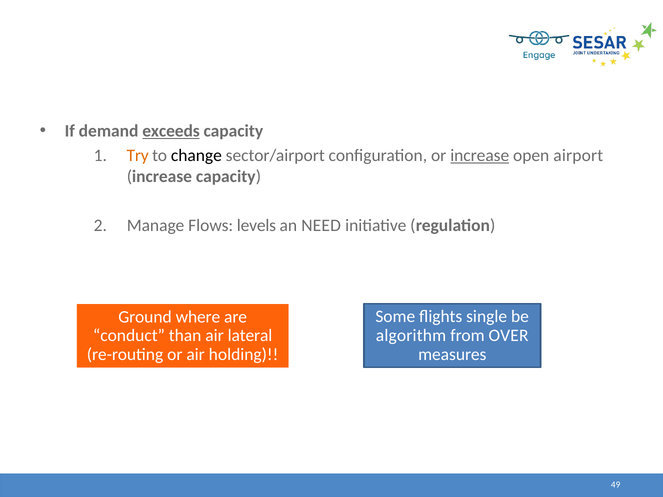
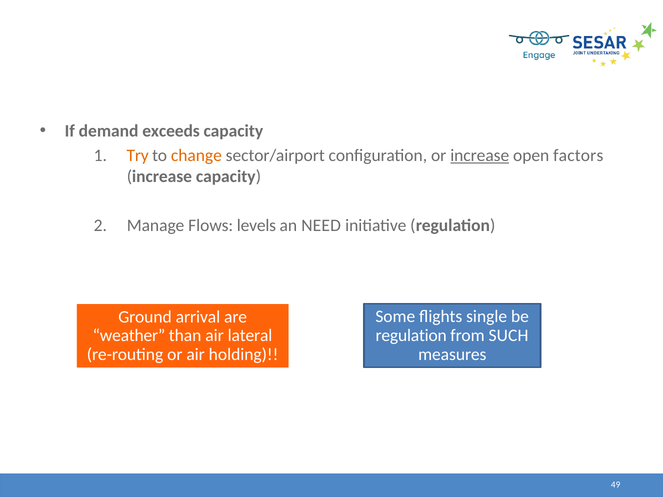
exceeds underline: present -> none
change colour: black -> orange
airport: airport -> factors
where: where -> arrival
algorithm at (411, 336): algorithm -> regulation
OVER: OVER -> SUCH
conduct: conduct -> weather
